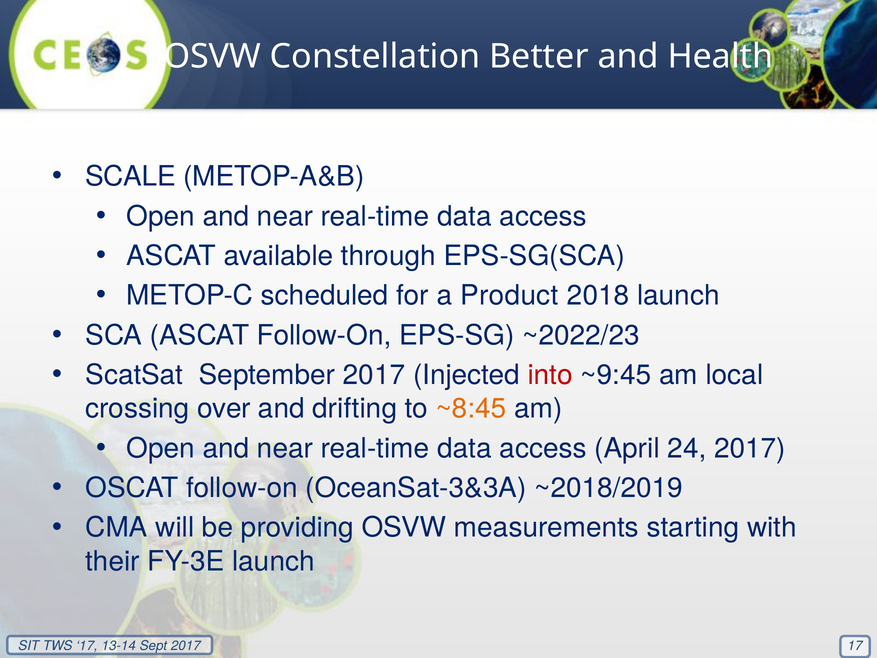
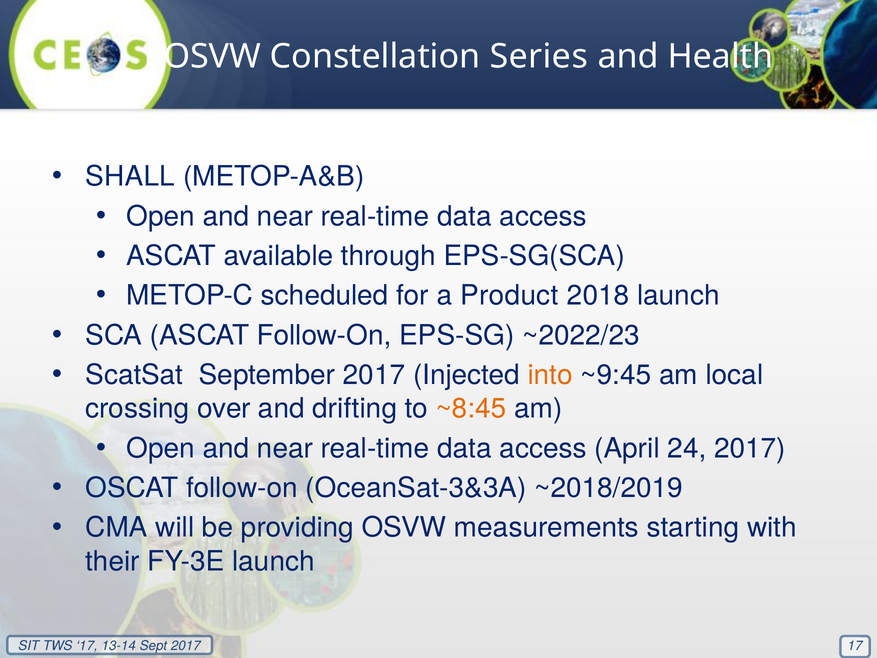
Better: Better -> Series
SCALE: SCALE -> SHALL
into colour: red -> orange
